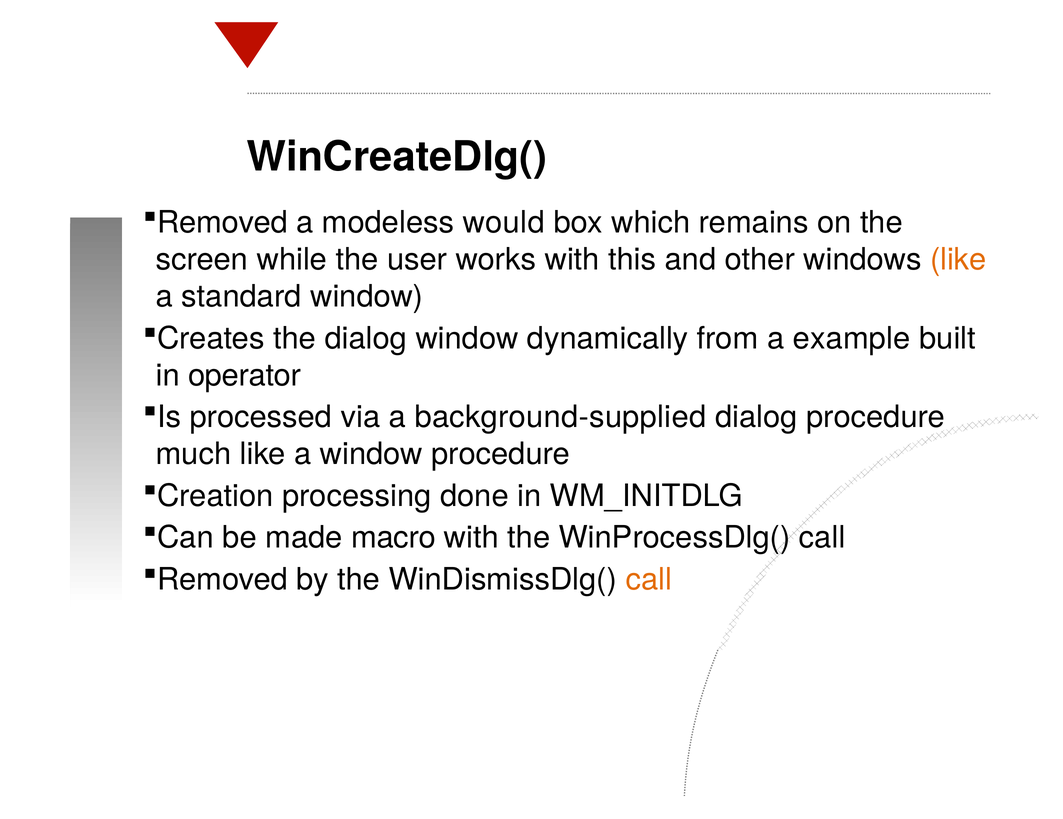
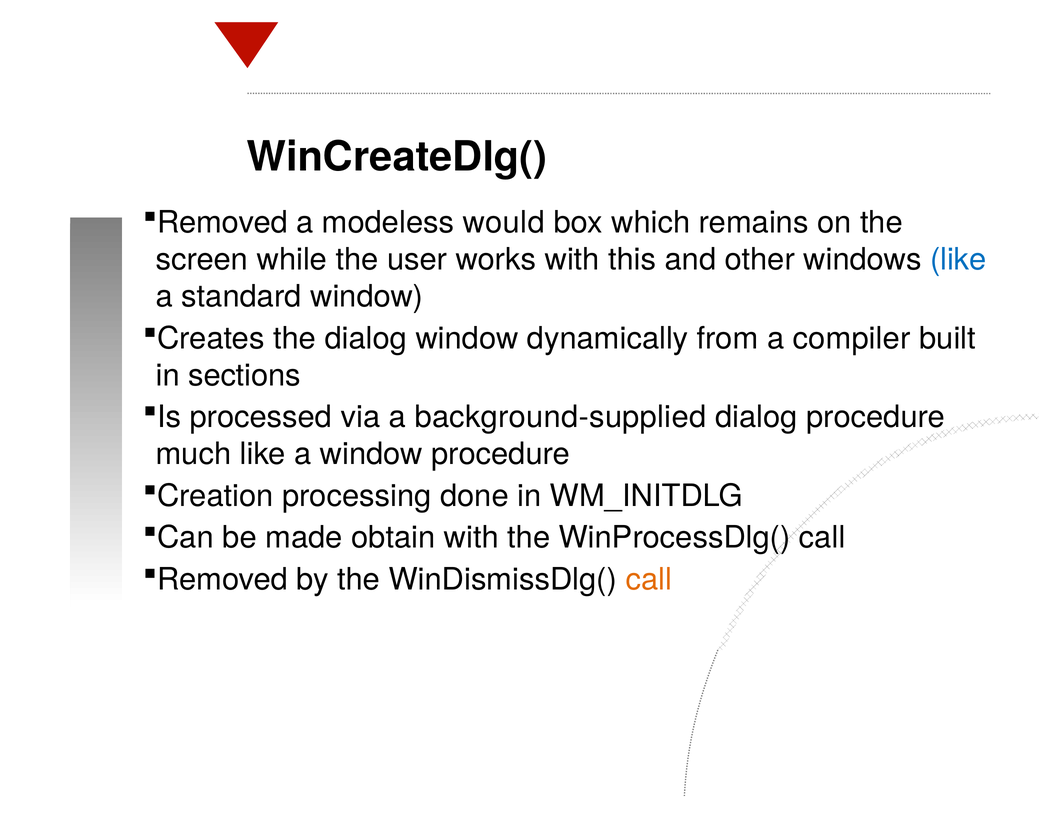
like at (958, 260) colour: orange -> blue
example: example -> compiler
operator: operator -> sections
macro: macro -> obtain
